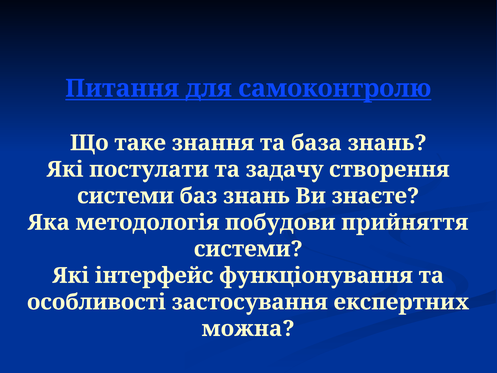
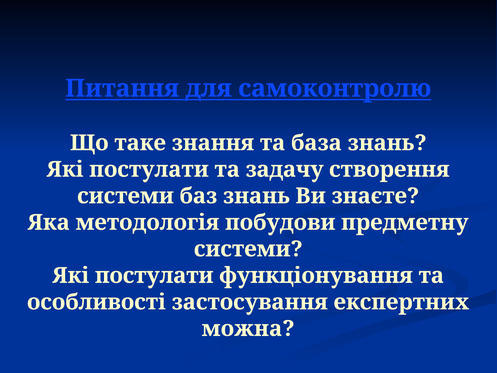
прийняття: прийняття -> предметну
інтерфейс at (154, 275): інтерфейс -> постулати
